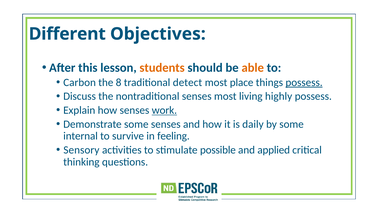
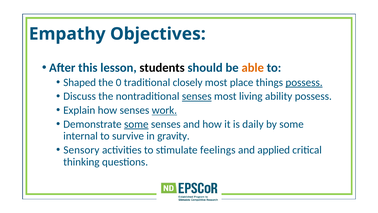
Different: Different -> Empathy
students colour: orange -> black
Carbon: Carbon -> Shaped
8: 8 -> 0
detect: detect -> closely
senses at (197, 96) underline: none -> present
highly: highly -> ability
some at (136, 124) underline: none -> present
feeling: feeling -> gravity
possible: possible -> feelings
